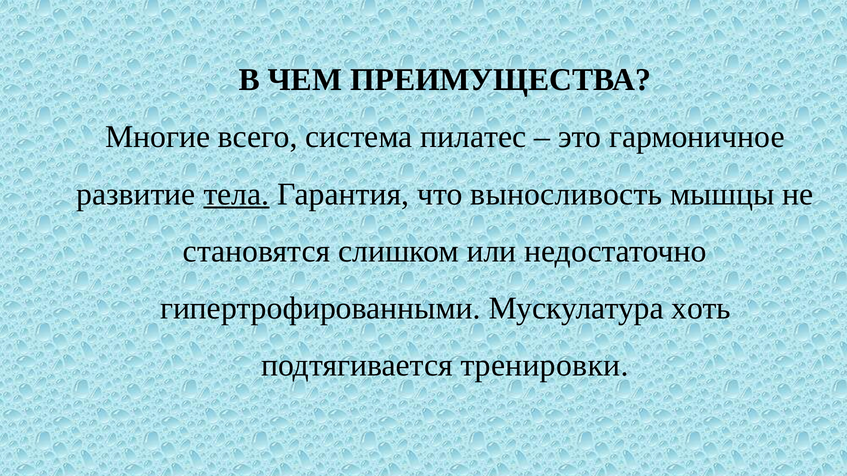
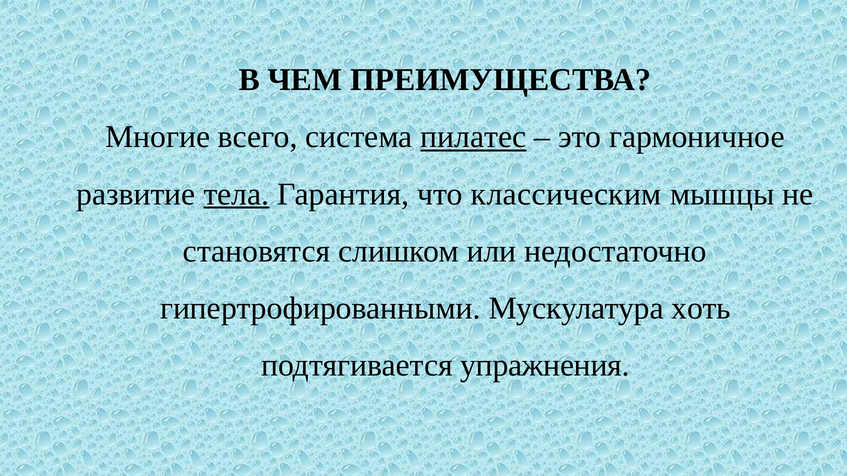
пилатес underline: none -> present
выносливость: выносливость -> классическим
тренировки: тренировки -> упражнения
